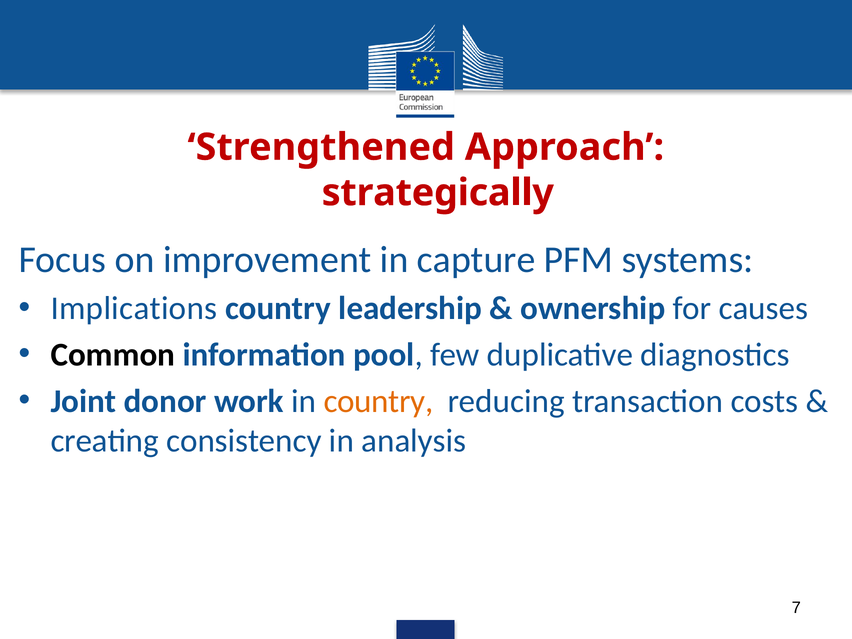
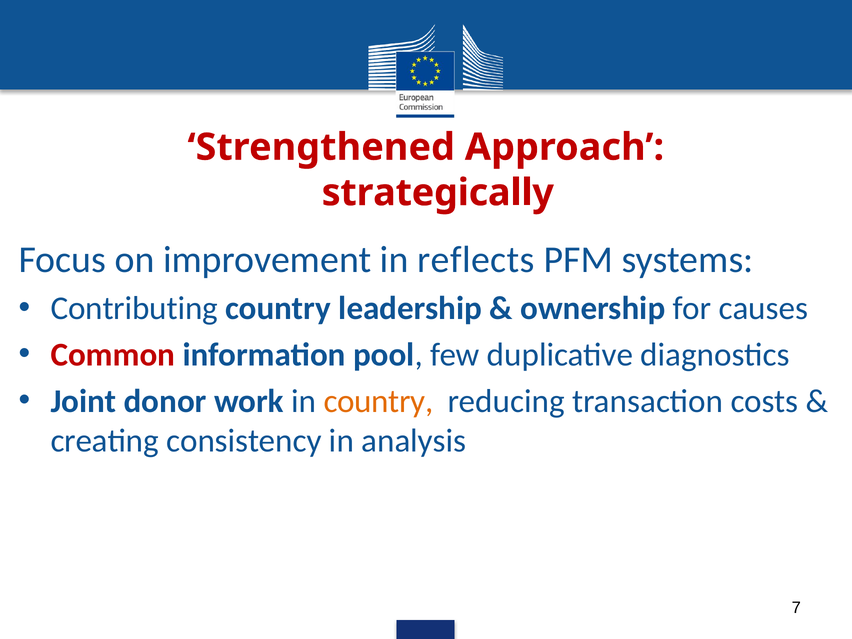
capture: capture -> reflects
Implications: Implications -> Contributing
Common colour: black -> red
